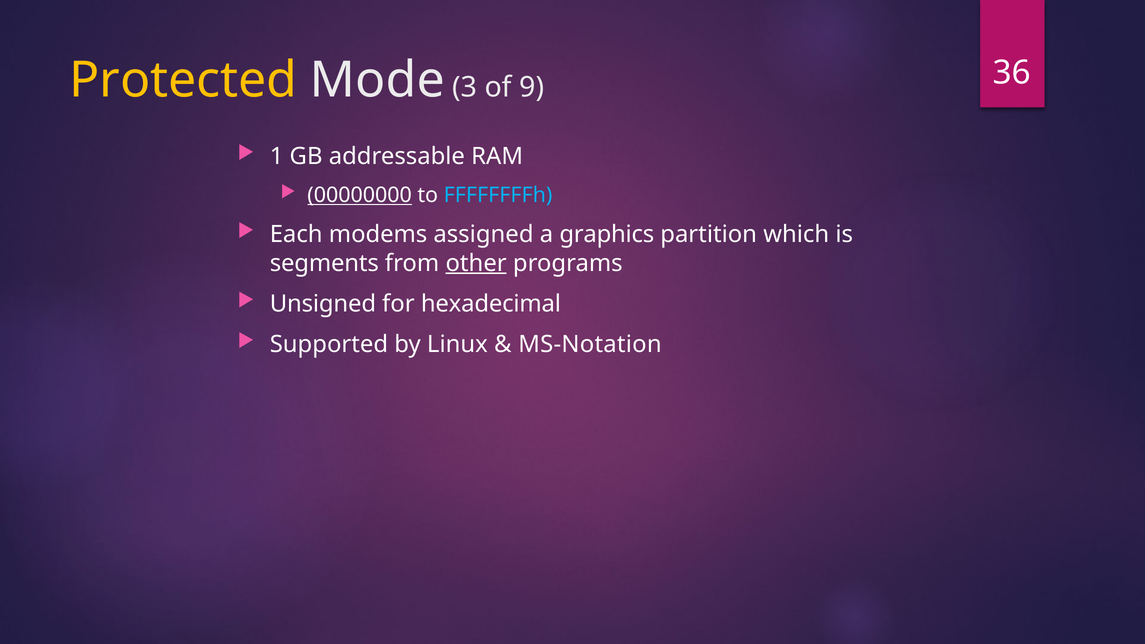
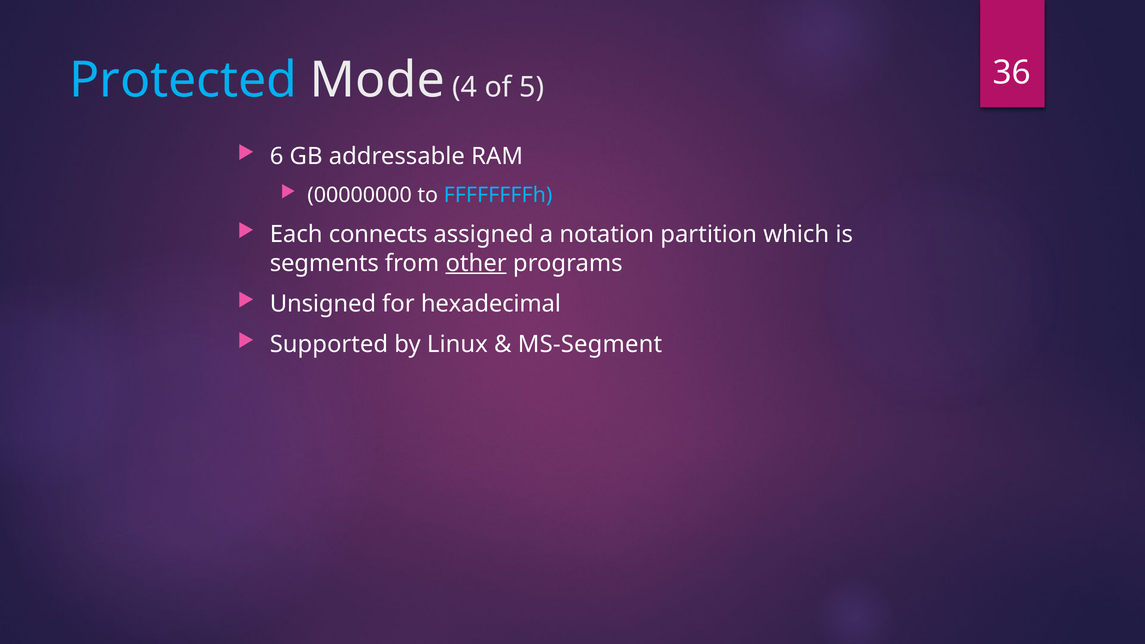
Protected colour: yellow -> light blue
3: 3 -> 4
9: 9 -> 5
1: 1 -> 6
00000000 underline: present -> none
modems: modems -> connects
graphics: graphics -> notation
MS-Notation: MS-Notation -> MS-Segment
